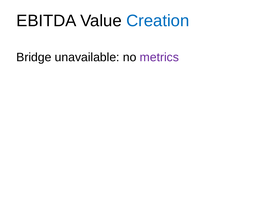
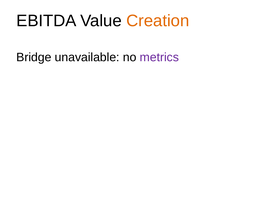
Creation colour: blue -> orange
